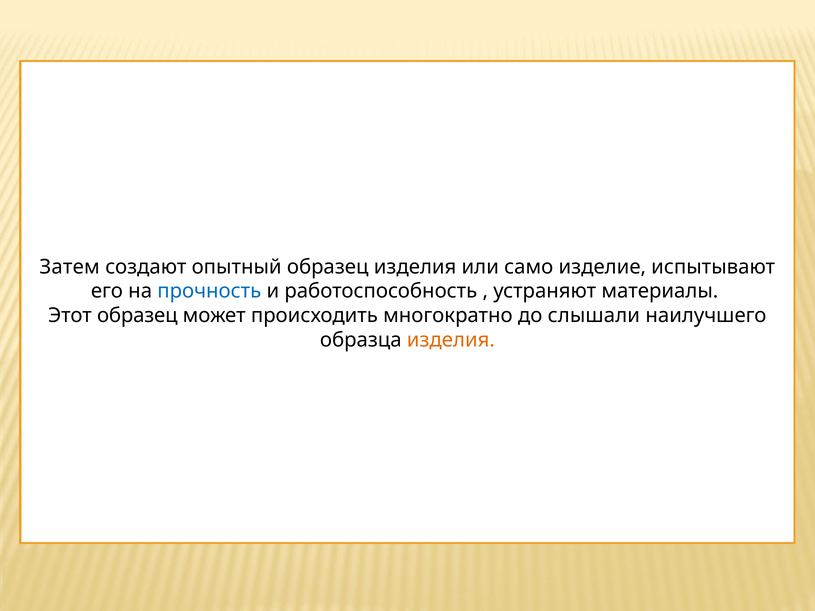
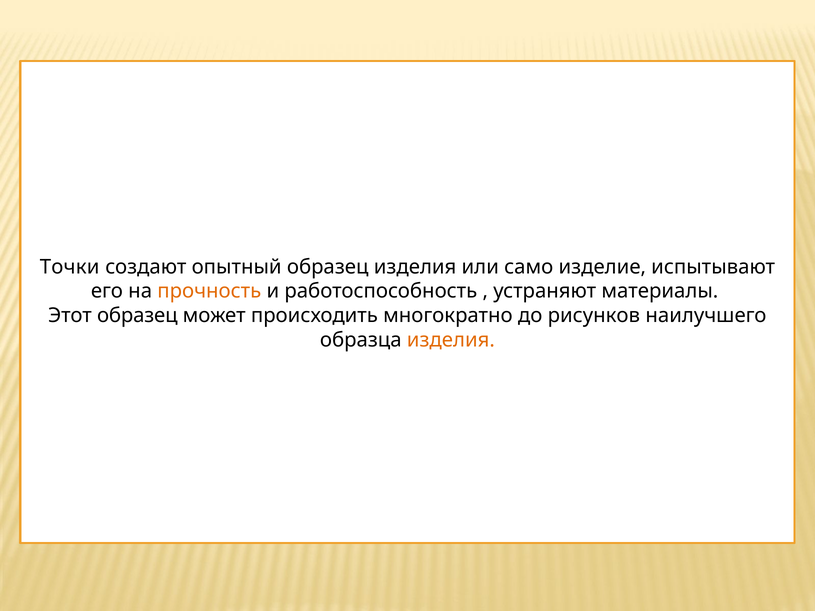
Затем: Затем -> Точки
прочность colour: blue -> orange
слышали: слышали -> рисунков
